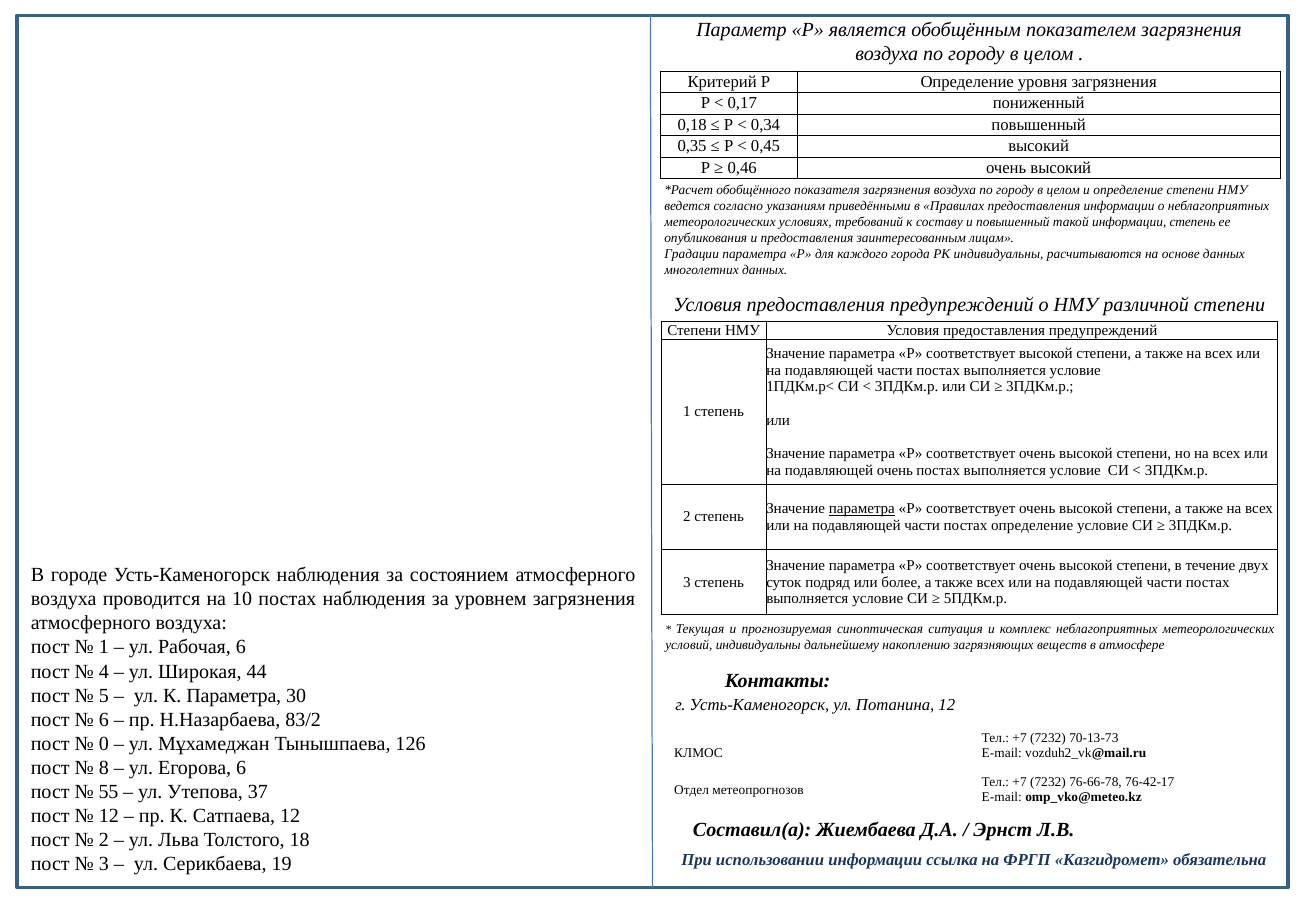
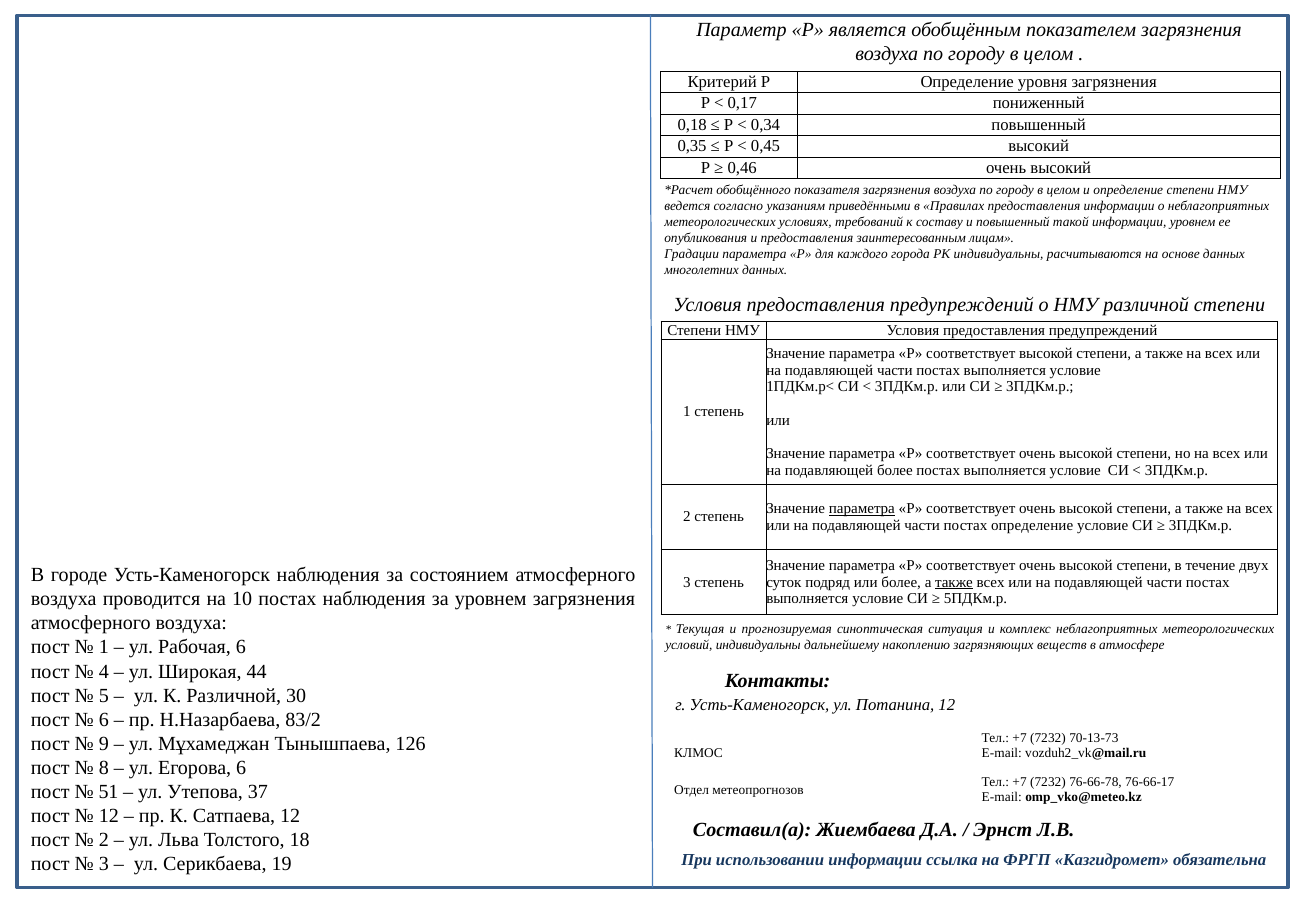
информации степень: степень -> уровнем
подавляющей очень: очень -> более
также at (954, 583) underline: none -> present
К Параметра: Параметра -> Различной
0: 0 -> 9
76-42-17: 76-42-17 -> 76-66-17
55: 55 -> 51
